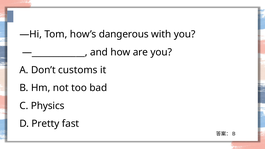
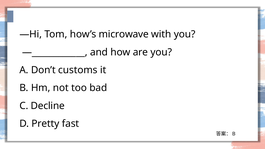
dangerous: dangerous -> microwave
Physics: Physics -> Decline
